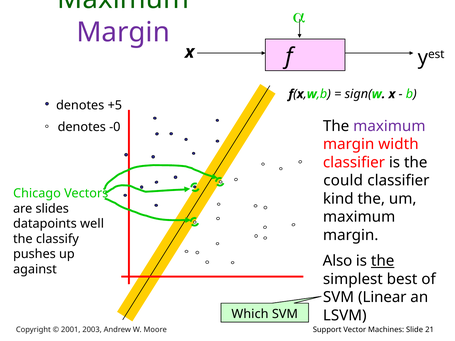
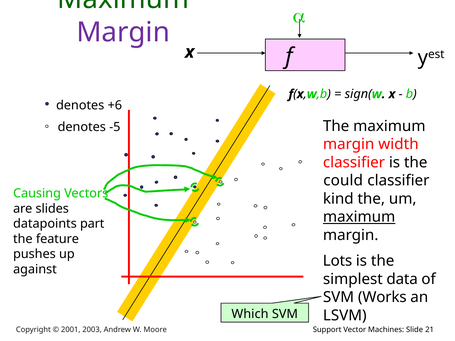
+5: +5 -> +6
maximum at (389, 126) colour: purple -> black
-0: -0 -> -5
Chicago: Chicago -> Causing
maximum at (359, 217) underline: none -> present
well: well -> part
classify: classify -> feature
Also: Also -> Lots
the at (383, 261) underline: present -> none
best: best -> data
Linear: Linear -> Works
